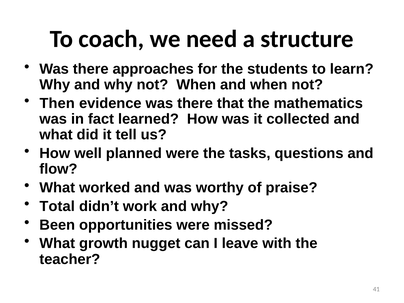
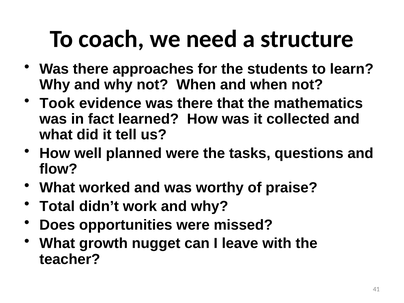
Then: Then -> Took
Been: Been -> Does
